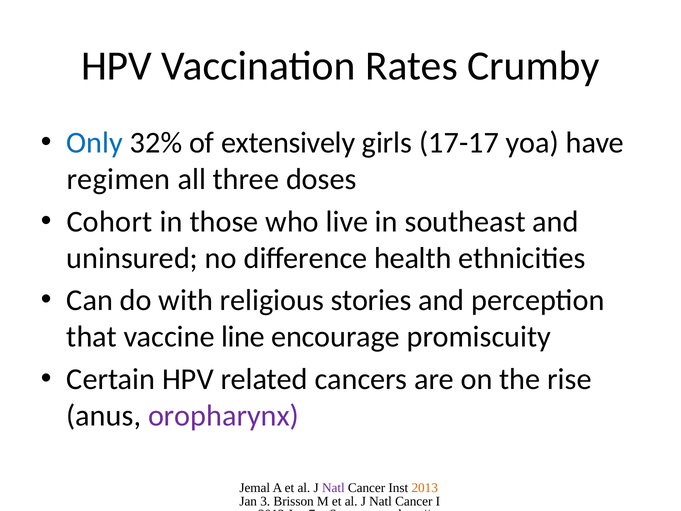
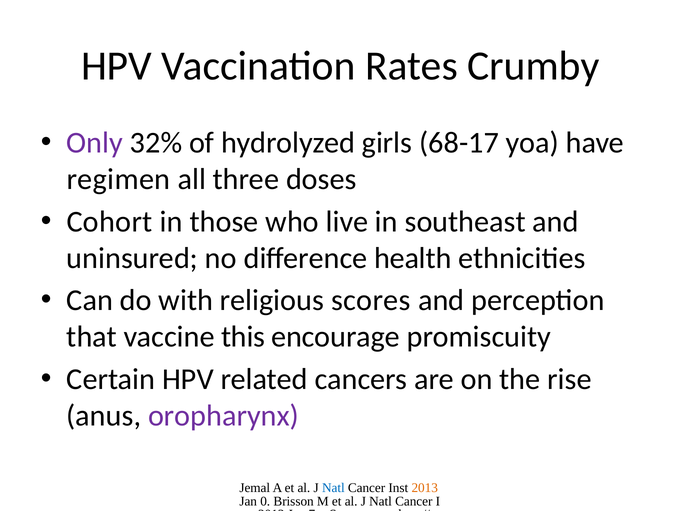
Only colour: blue -> purple
extensively: extensively -> hydrolyzed
17-17: 17-17 -> 68-17
stories: stories -> scores
line: line -> this
Natl at (333, 488) colour: purple -> blue
3: 3 -> 0
